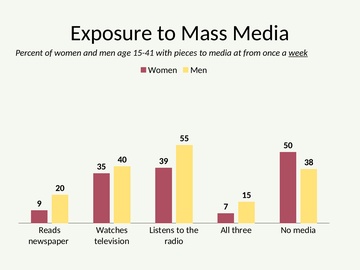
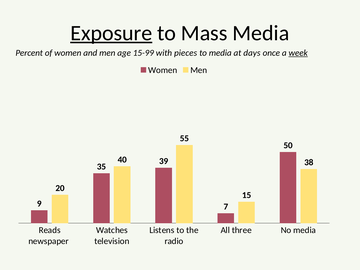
Exposure underline: none -> present
15-41: 15-41 -> 15-99
from: from -> days
